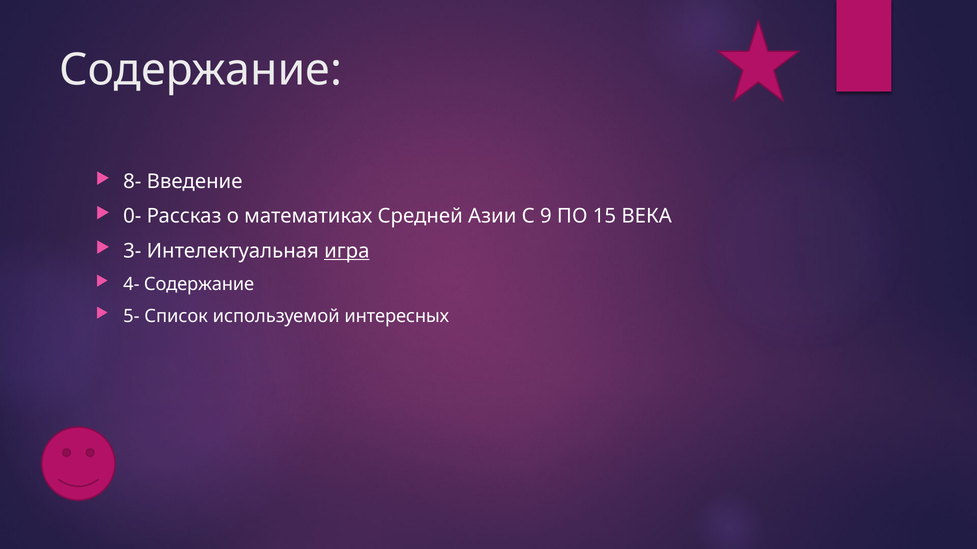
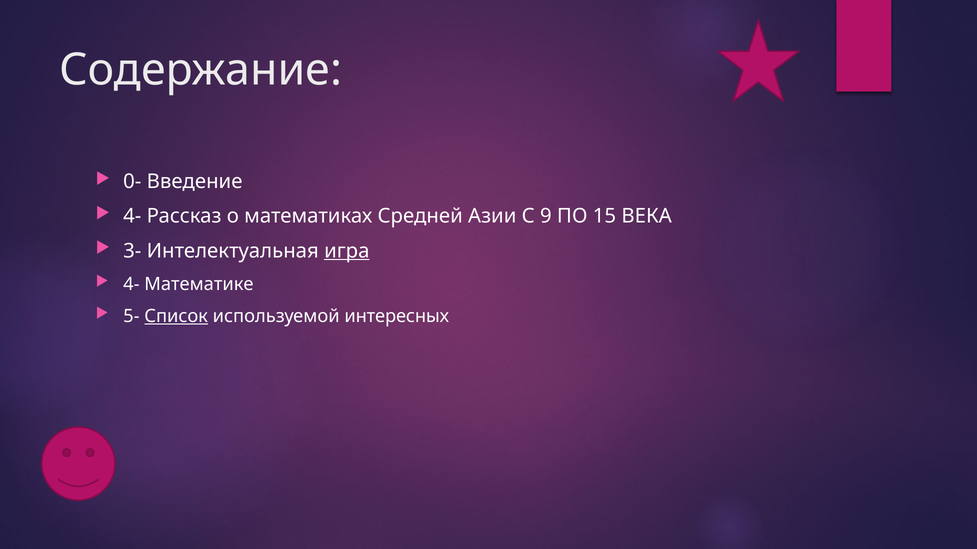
8-: 8- -> 0-
0- at (132, 216): 0- -> 4-
4- Содержание: Содержание -> Математике
Список underline: none -> present
